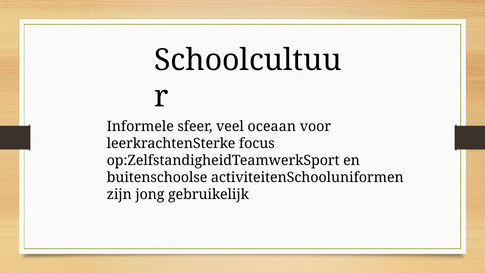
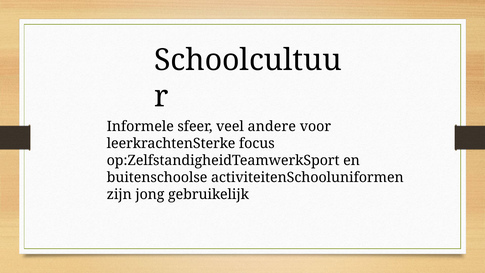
oceaan: oceaan -> andere
